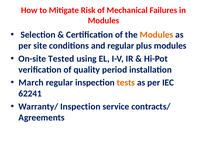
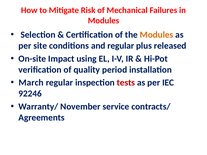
plus modules: modules -> released
Tested: Tested -> Impact
tests colour: orange -> red
62241: 62241 -> 92246
Warranty/ Inspection: Inspection -> November
